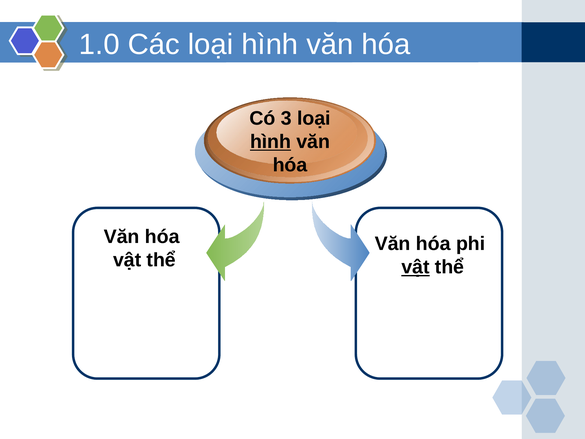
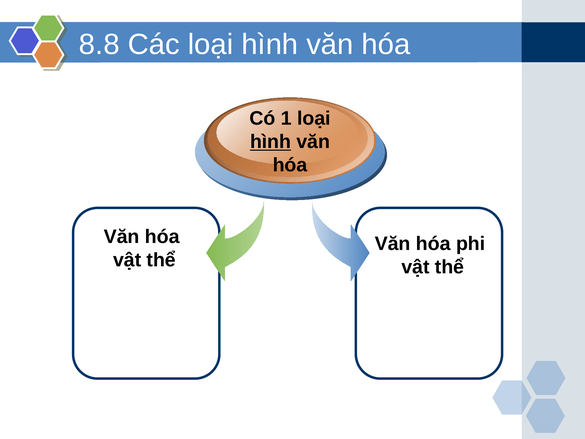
1.0: 1.0 -> 8.8
3: 3 -> 1
vật at (415, 267) underline: present -> none
